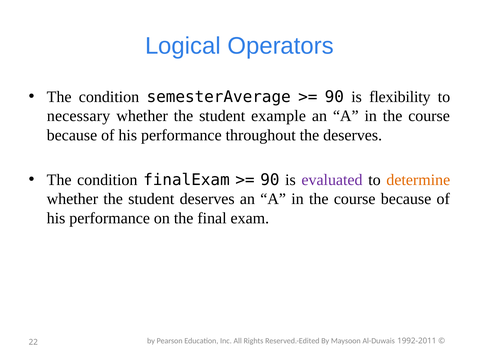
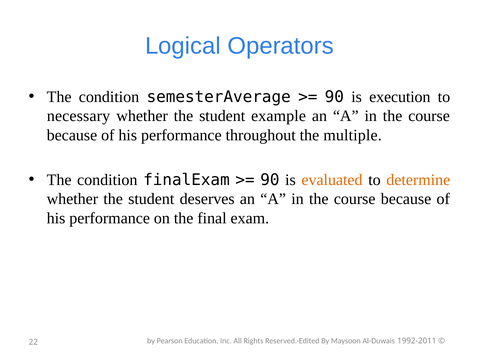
flexibility: flexibility -> execution
the deserves: deserves -> multiple
evaluated colour: purple -> orange
